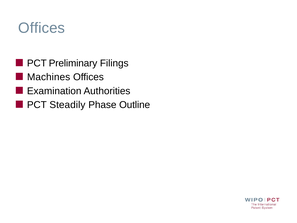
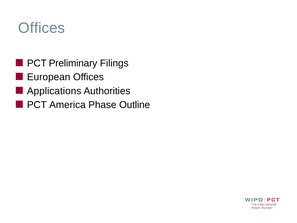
Machines: Machines -> European
Examination: Examination -> Applications
Steadily: Steadily -> America
